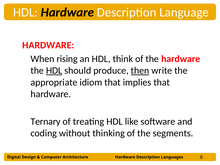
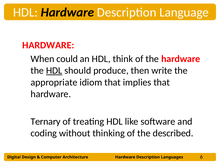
rising: rising -> could
then underline: present -> none
segments: segments -> described
